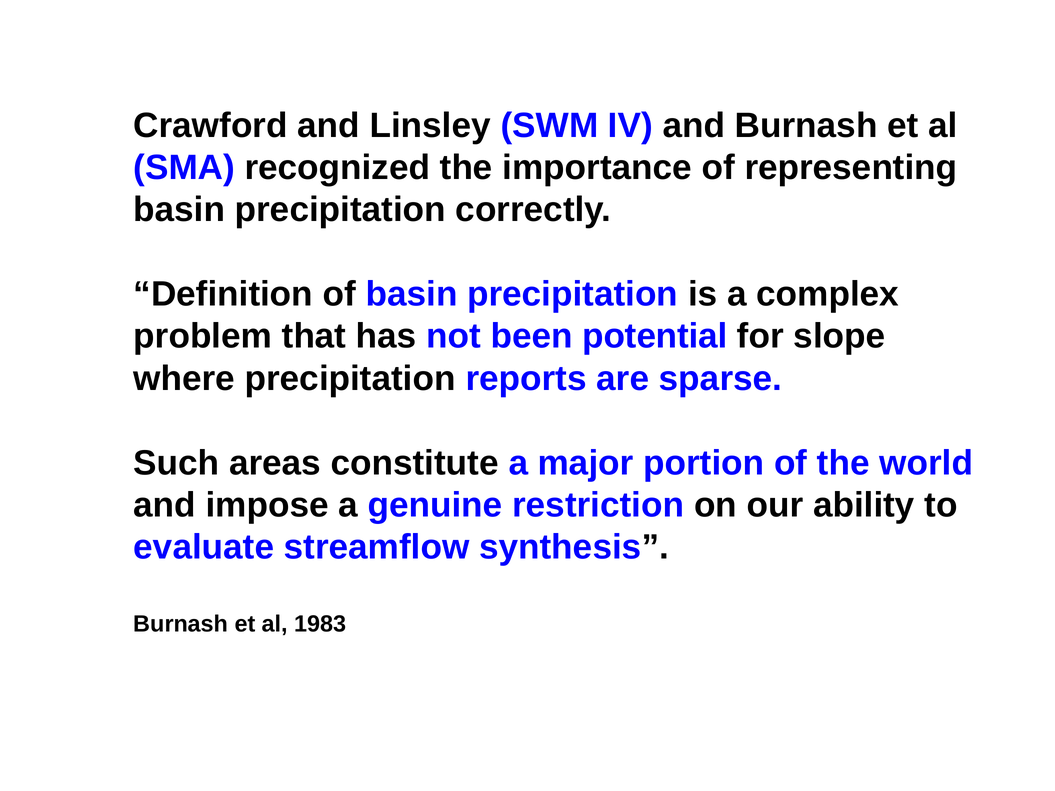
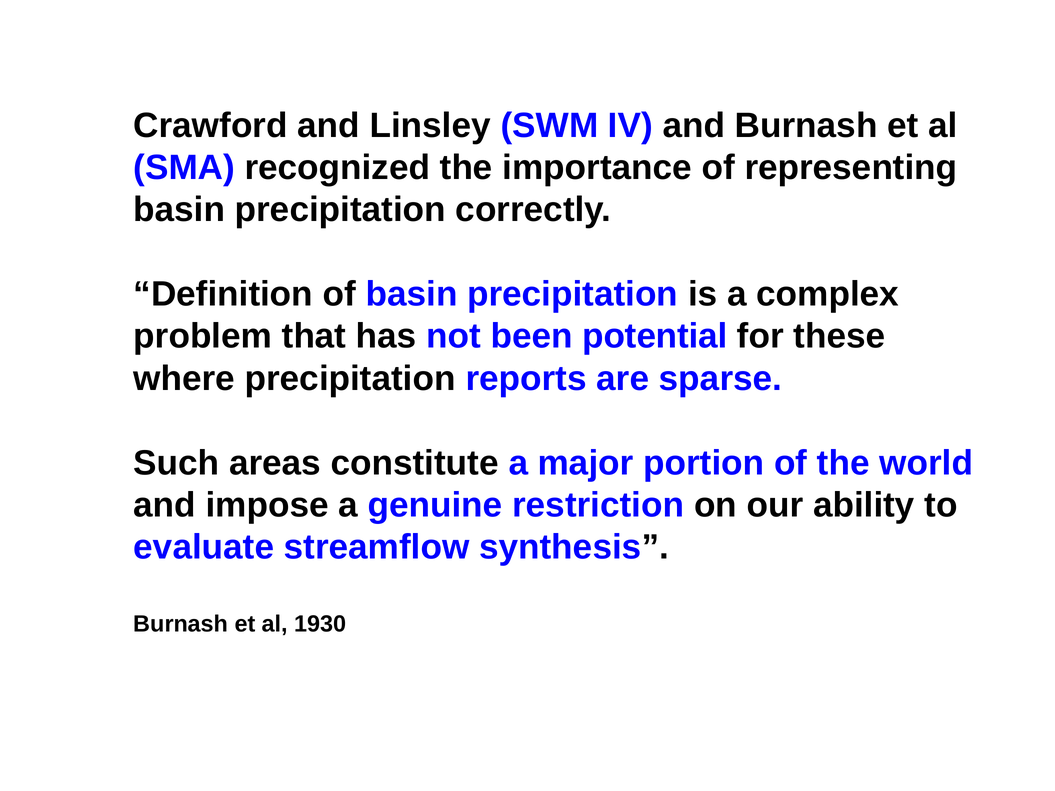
slope: slope -> these
1983: 1983 -> 1930
